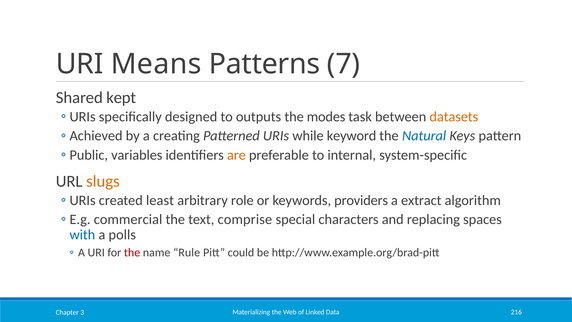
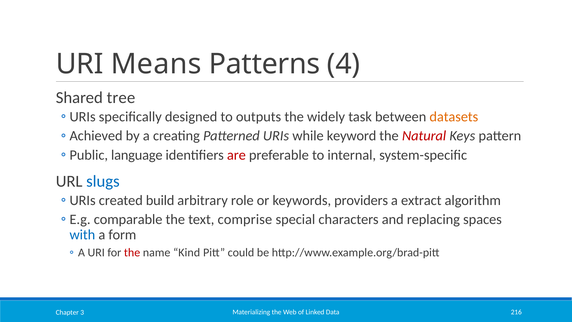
7: 7 -> 4
kept: kept -> tree
modes: modes -> widely
Natural colour: blue -> red
variables: variables -> language
are colour: orange -> red
slugs colour: orange -> blue
least: least -> build
commercial: commercial -> comparable
polls: polls -> form
Rule: Rule -> Kind
